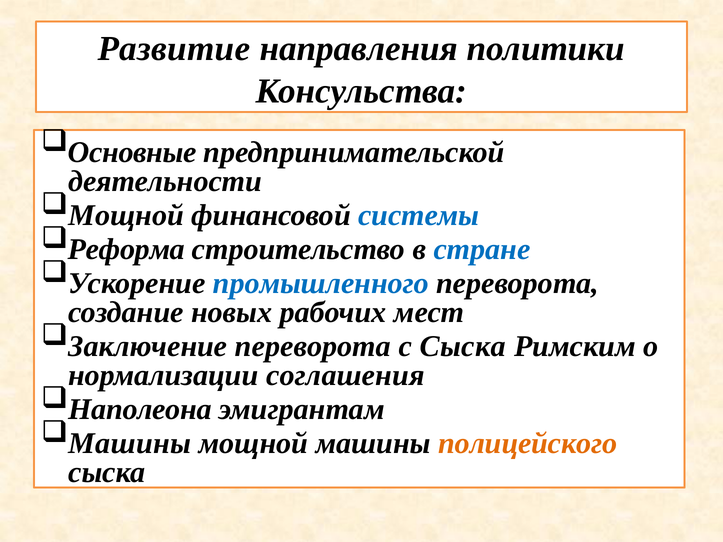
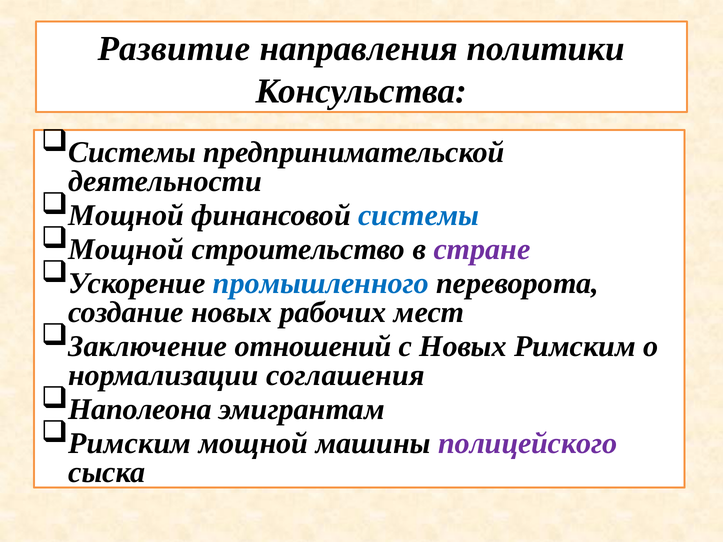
Основные at (132, 153): Основные -> Системы
Реформа at (126, 250): Реформа -> Мощной
стране colour: blue -> purple
Заключение переворота: переворота -> отношений
с Сыска: Сыска -> Новых
Машины at (130, 444): Машины -> Римским
полицейского colour: orange -> purple
